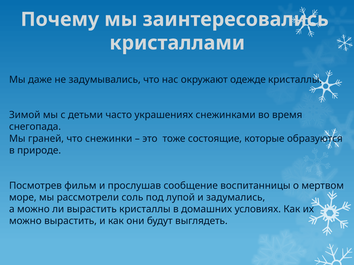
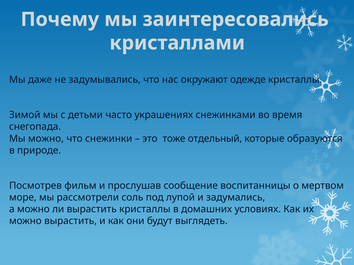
Мы граней: граней -> можно
состоящие: состоящие -> отдельный
